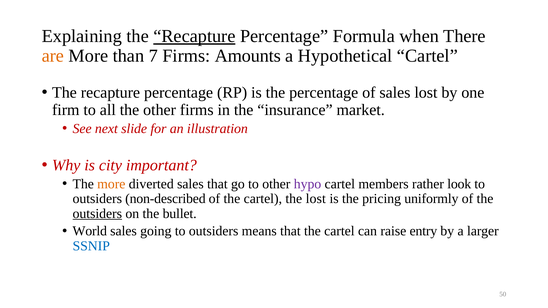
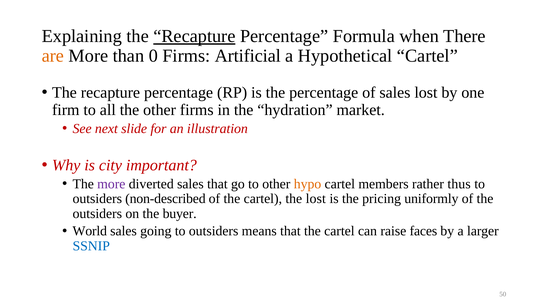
7: 7 -> 0
Amounts: Amounts -> Artificial
insurance: insurance -> hydration
more at (111, 184) colour: orange -> purple
hypo colour: purple -> orange
look: look -> thus
outsiders at (97, 214) underline: present -> none
bullet: bullet -> buyer
entry: entry -> faces
